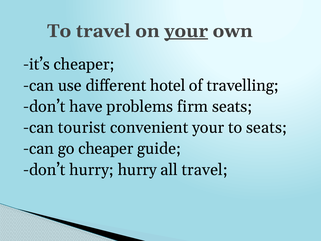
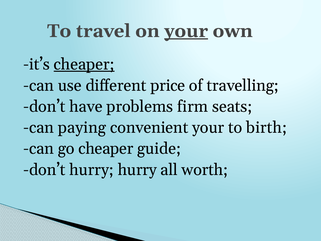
cheaper at (84, 64) underline: none -> present
hotel: hotel -> price
tourist: tourist -> paying
to seats: seats -> birth
all travel: travel -> worth
